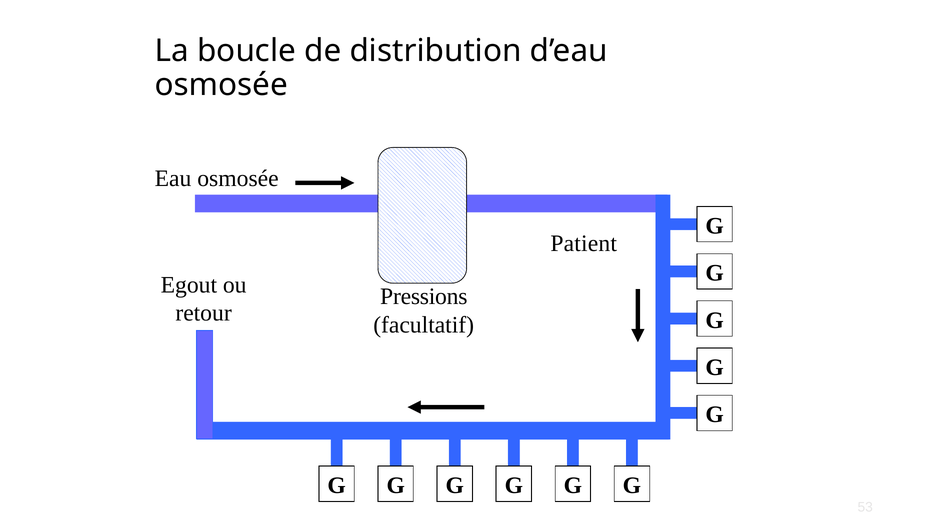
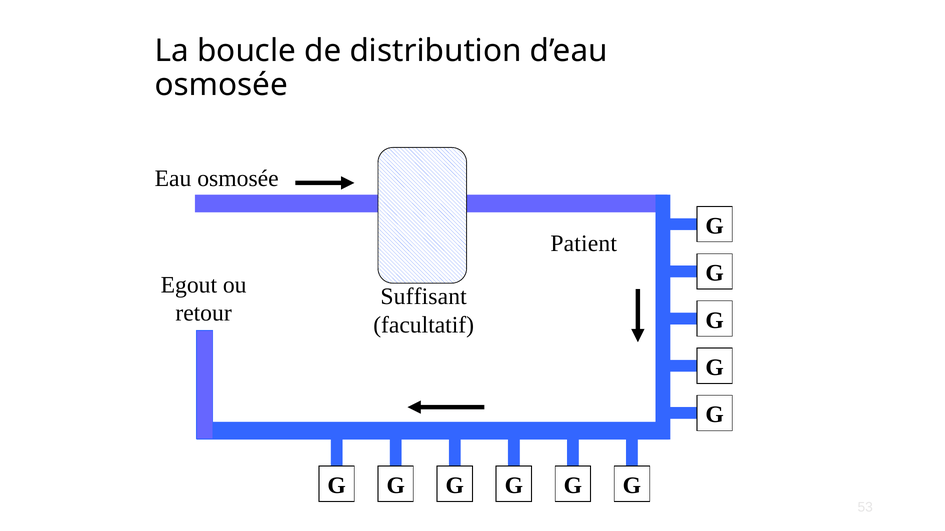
Pressions: Pressions -> Suffisant
